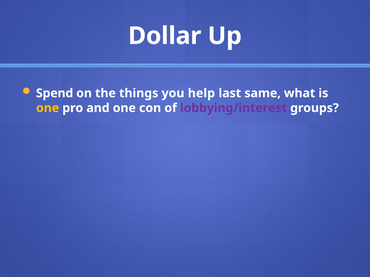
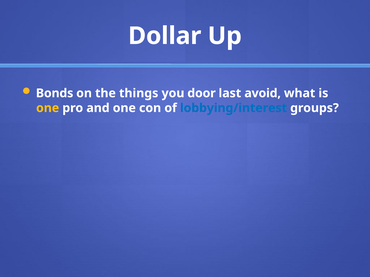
Spend: Spend -> Bonds
help: help -> door
same: same -> avoid
lobbying/interest colour: purple -> blue
